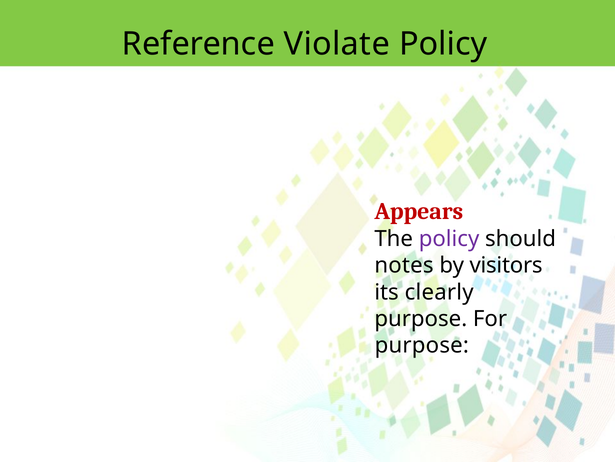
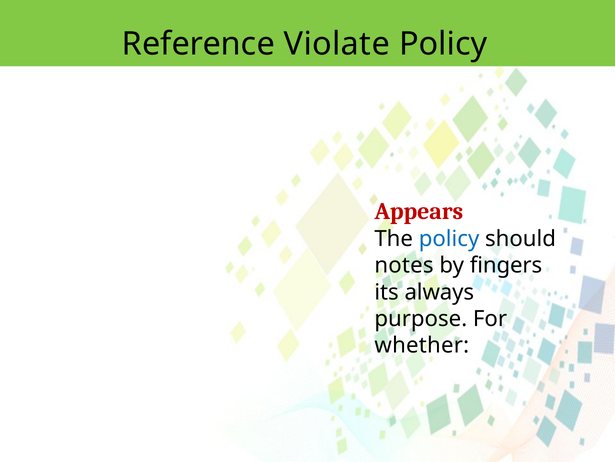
policy at (449, 238) colour: purple -> blue
visitors: visitors -> fingers
clearly: clearly -> always
purpose at (422, 345): purpose -> whether
